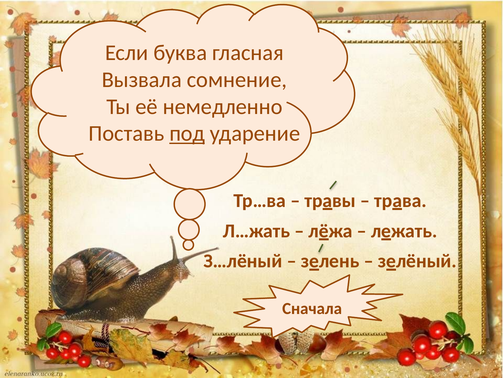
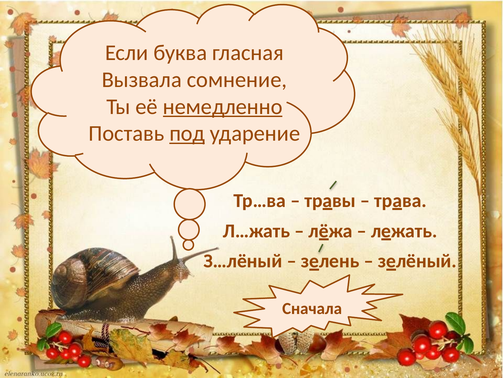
немедленно underline: none -> present
